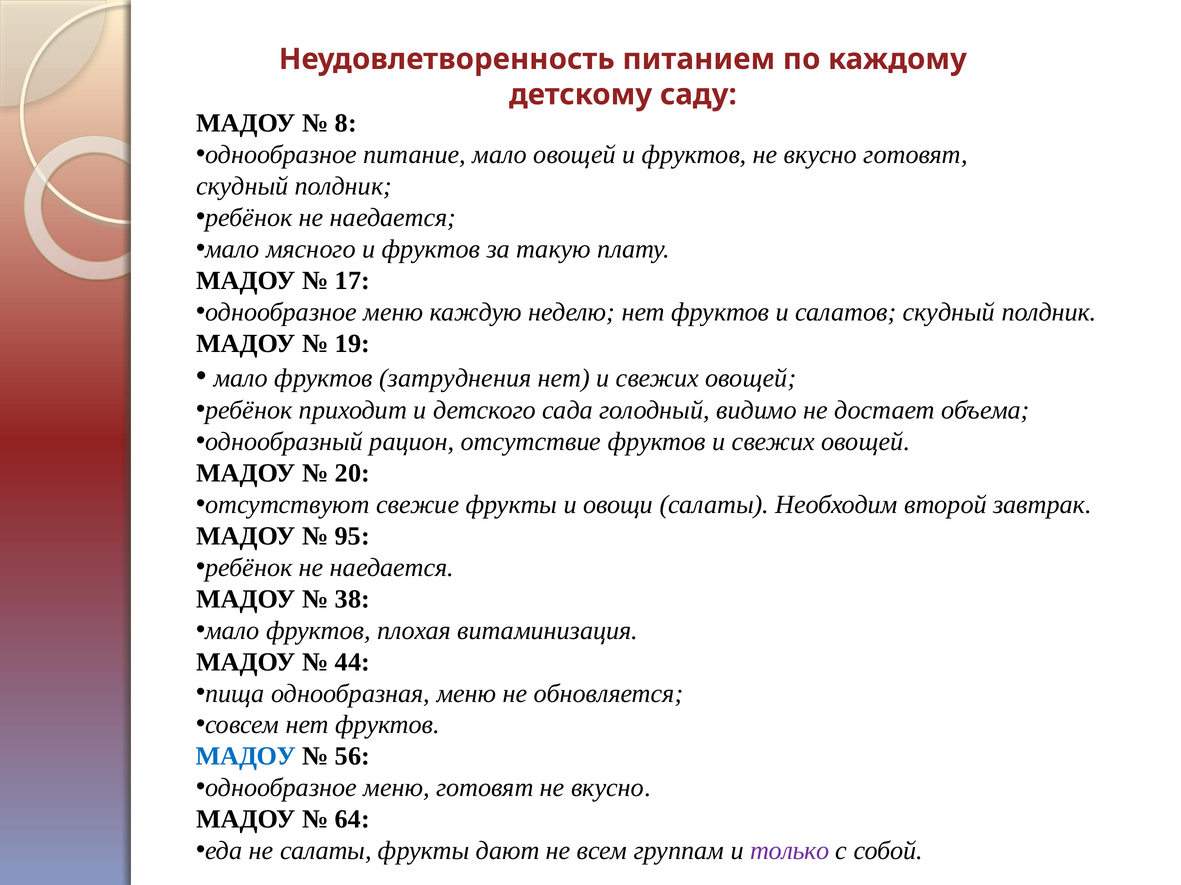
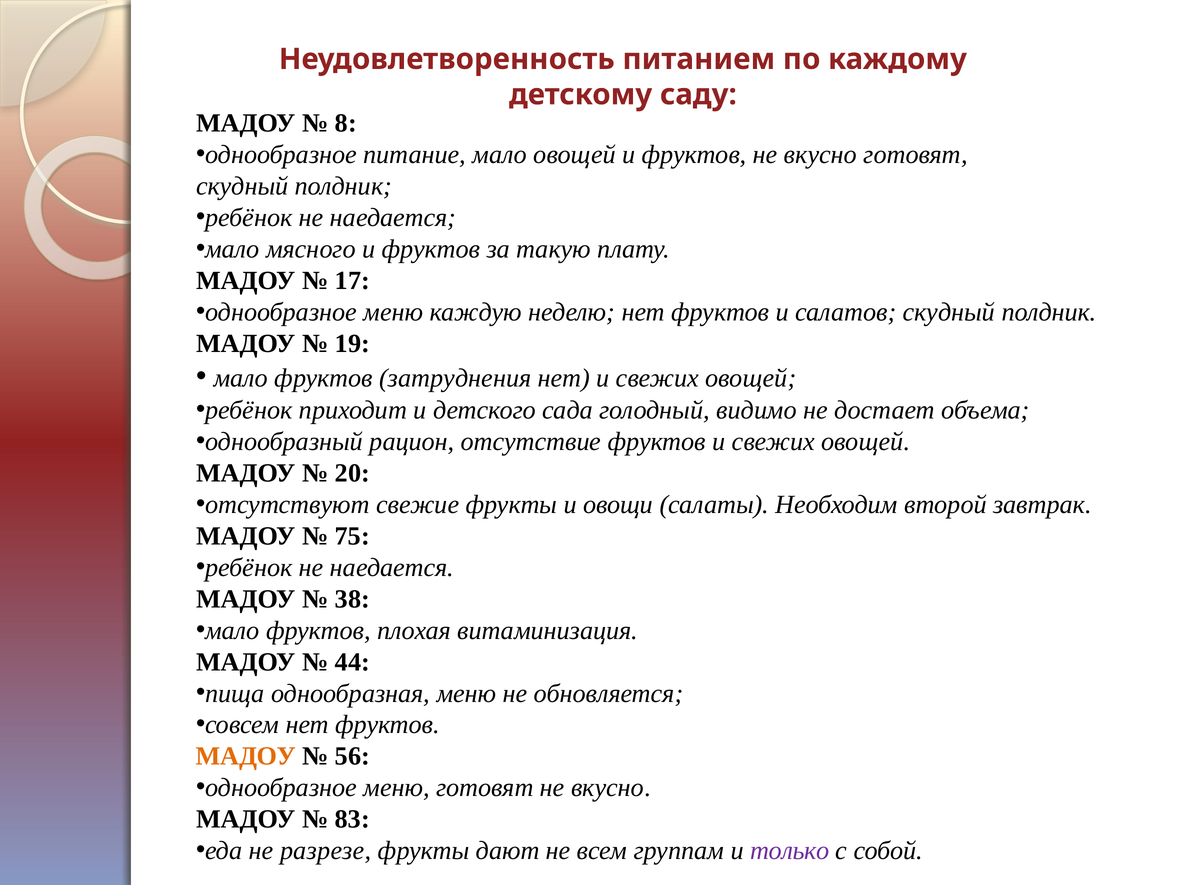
95: 95 -> 75
МАДОУ at (246, 757) colour: blue -> orange
64: 64 -> 83
не салаты: салаты -> разрезе
